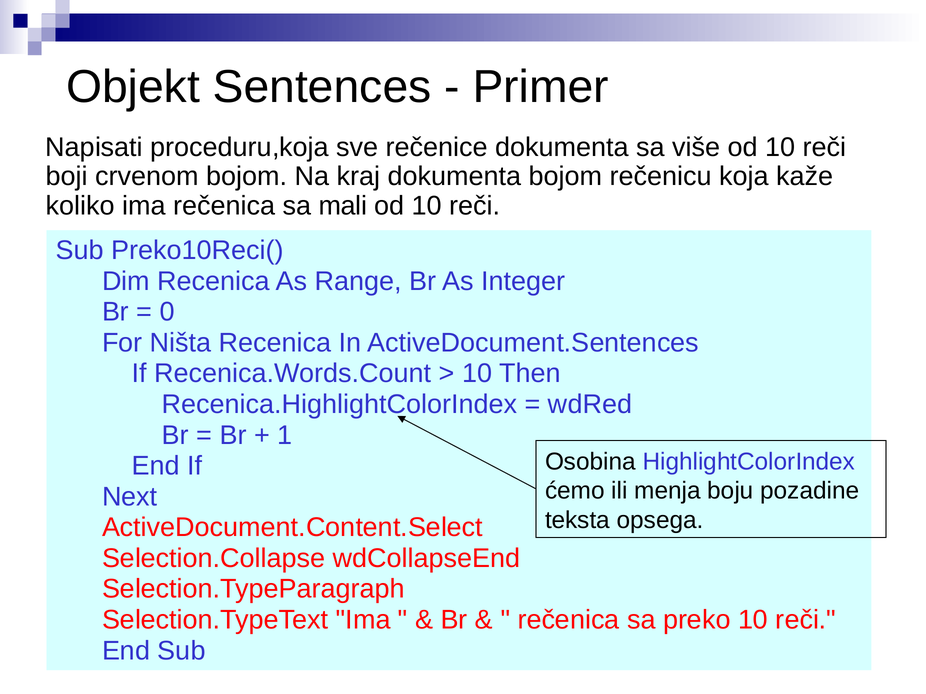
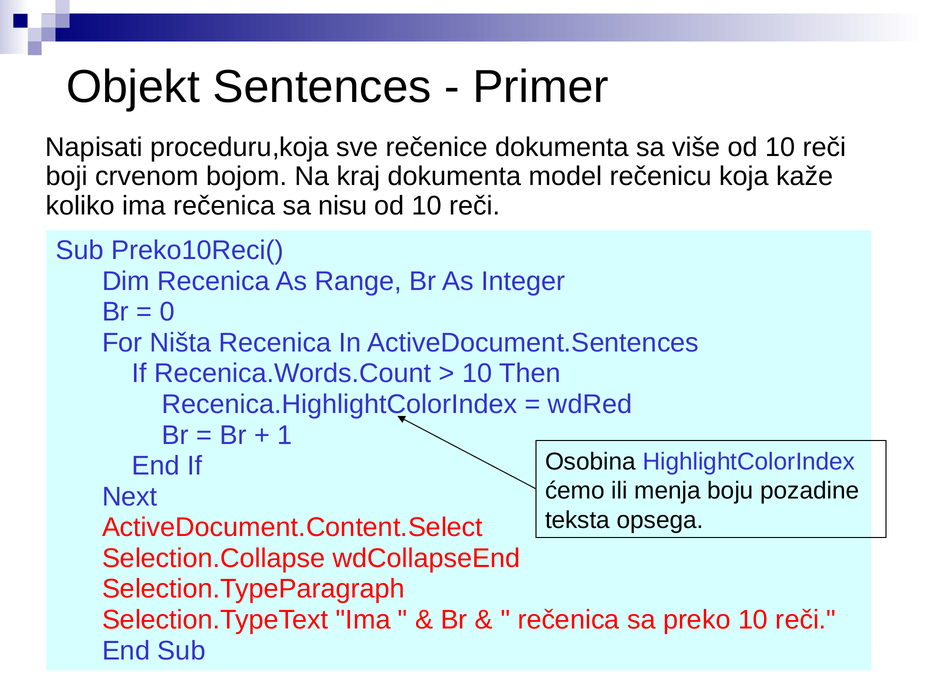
dokumenta bojom: bojom -> model
mali: mali -> nisu
